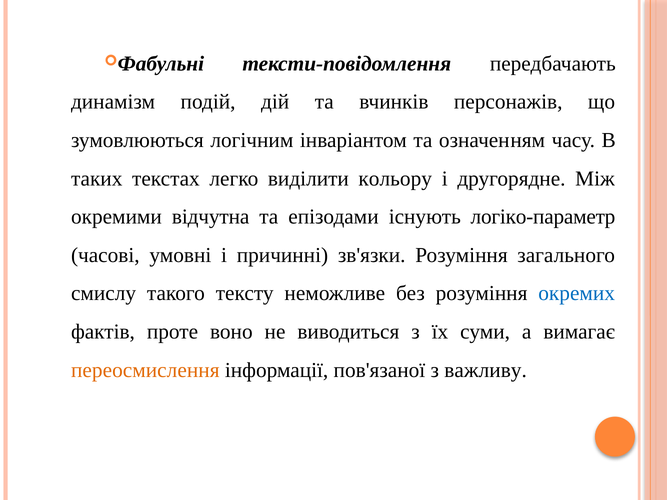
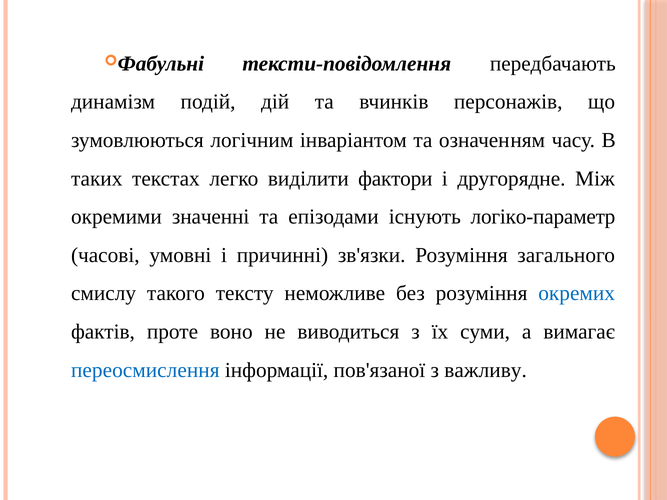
кольору: кольору -> фактори
відчутна: відчутна -> значенні
переосмислення colour: orange -> blue
